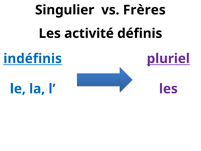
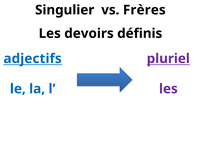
activité: activité -> devoirs
indéfinis: indéfinis -> adjectifs
